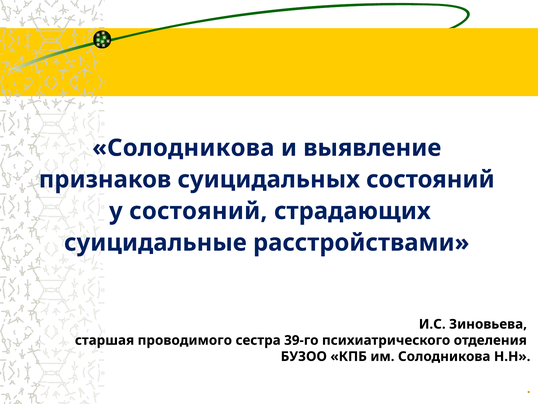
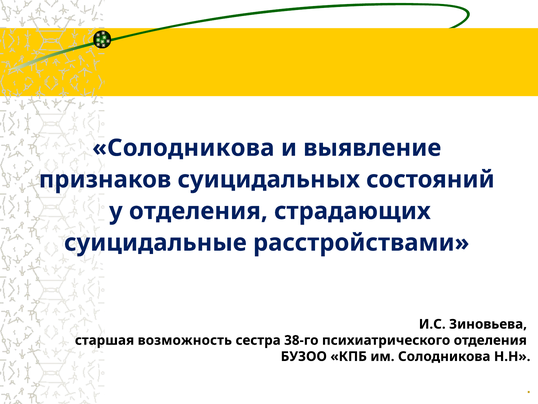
у состояний: состояний -> отделения
проводимого: проводимого -> возможность
39-го: 39-го -> 38-го
